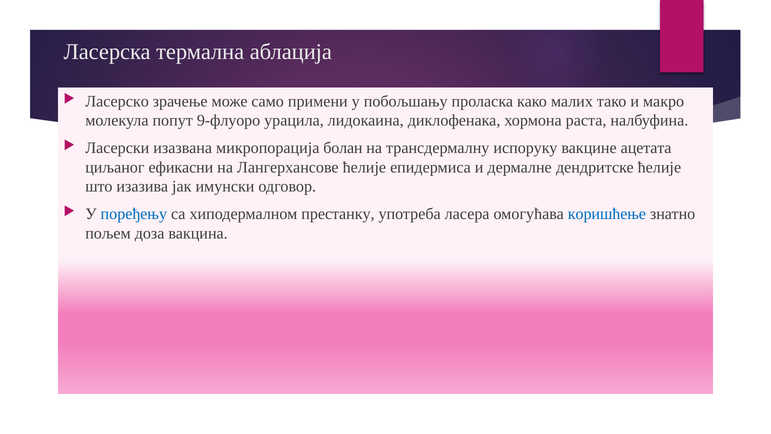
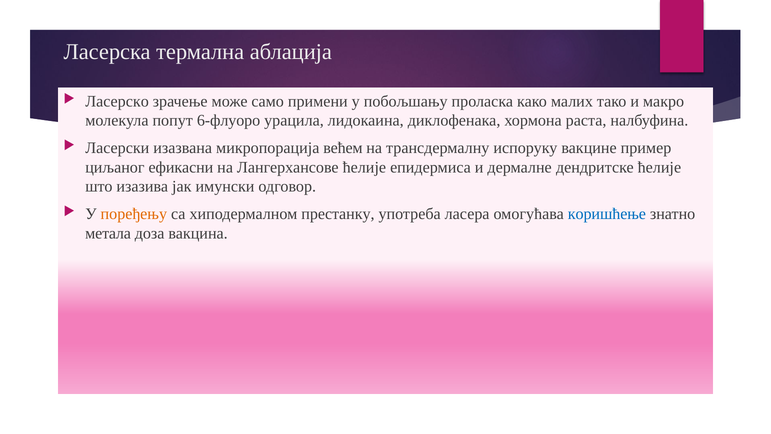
9-флуоро: 9-флуоро -> 6-флуоро
болан: болан -> већем
ацетата: ацетата -> пример
поређењу colour: blue -> orange
пољем: пољем -> метала
